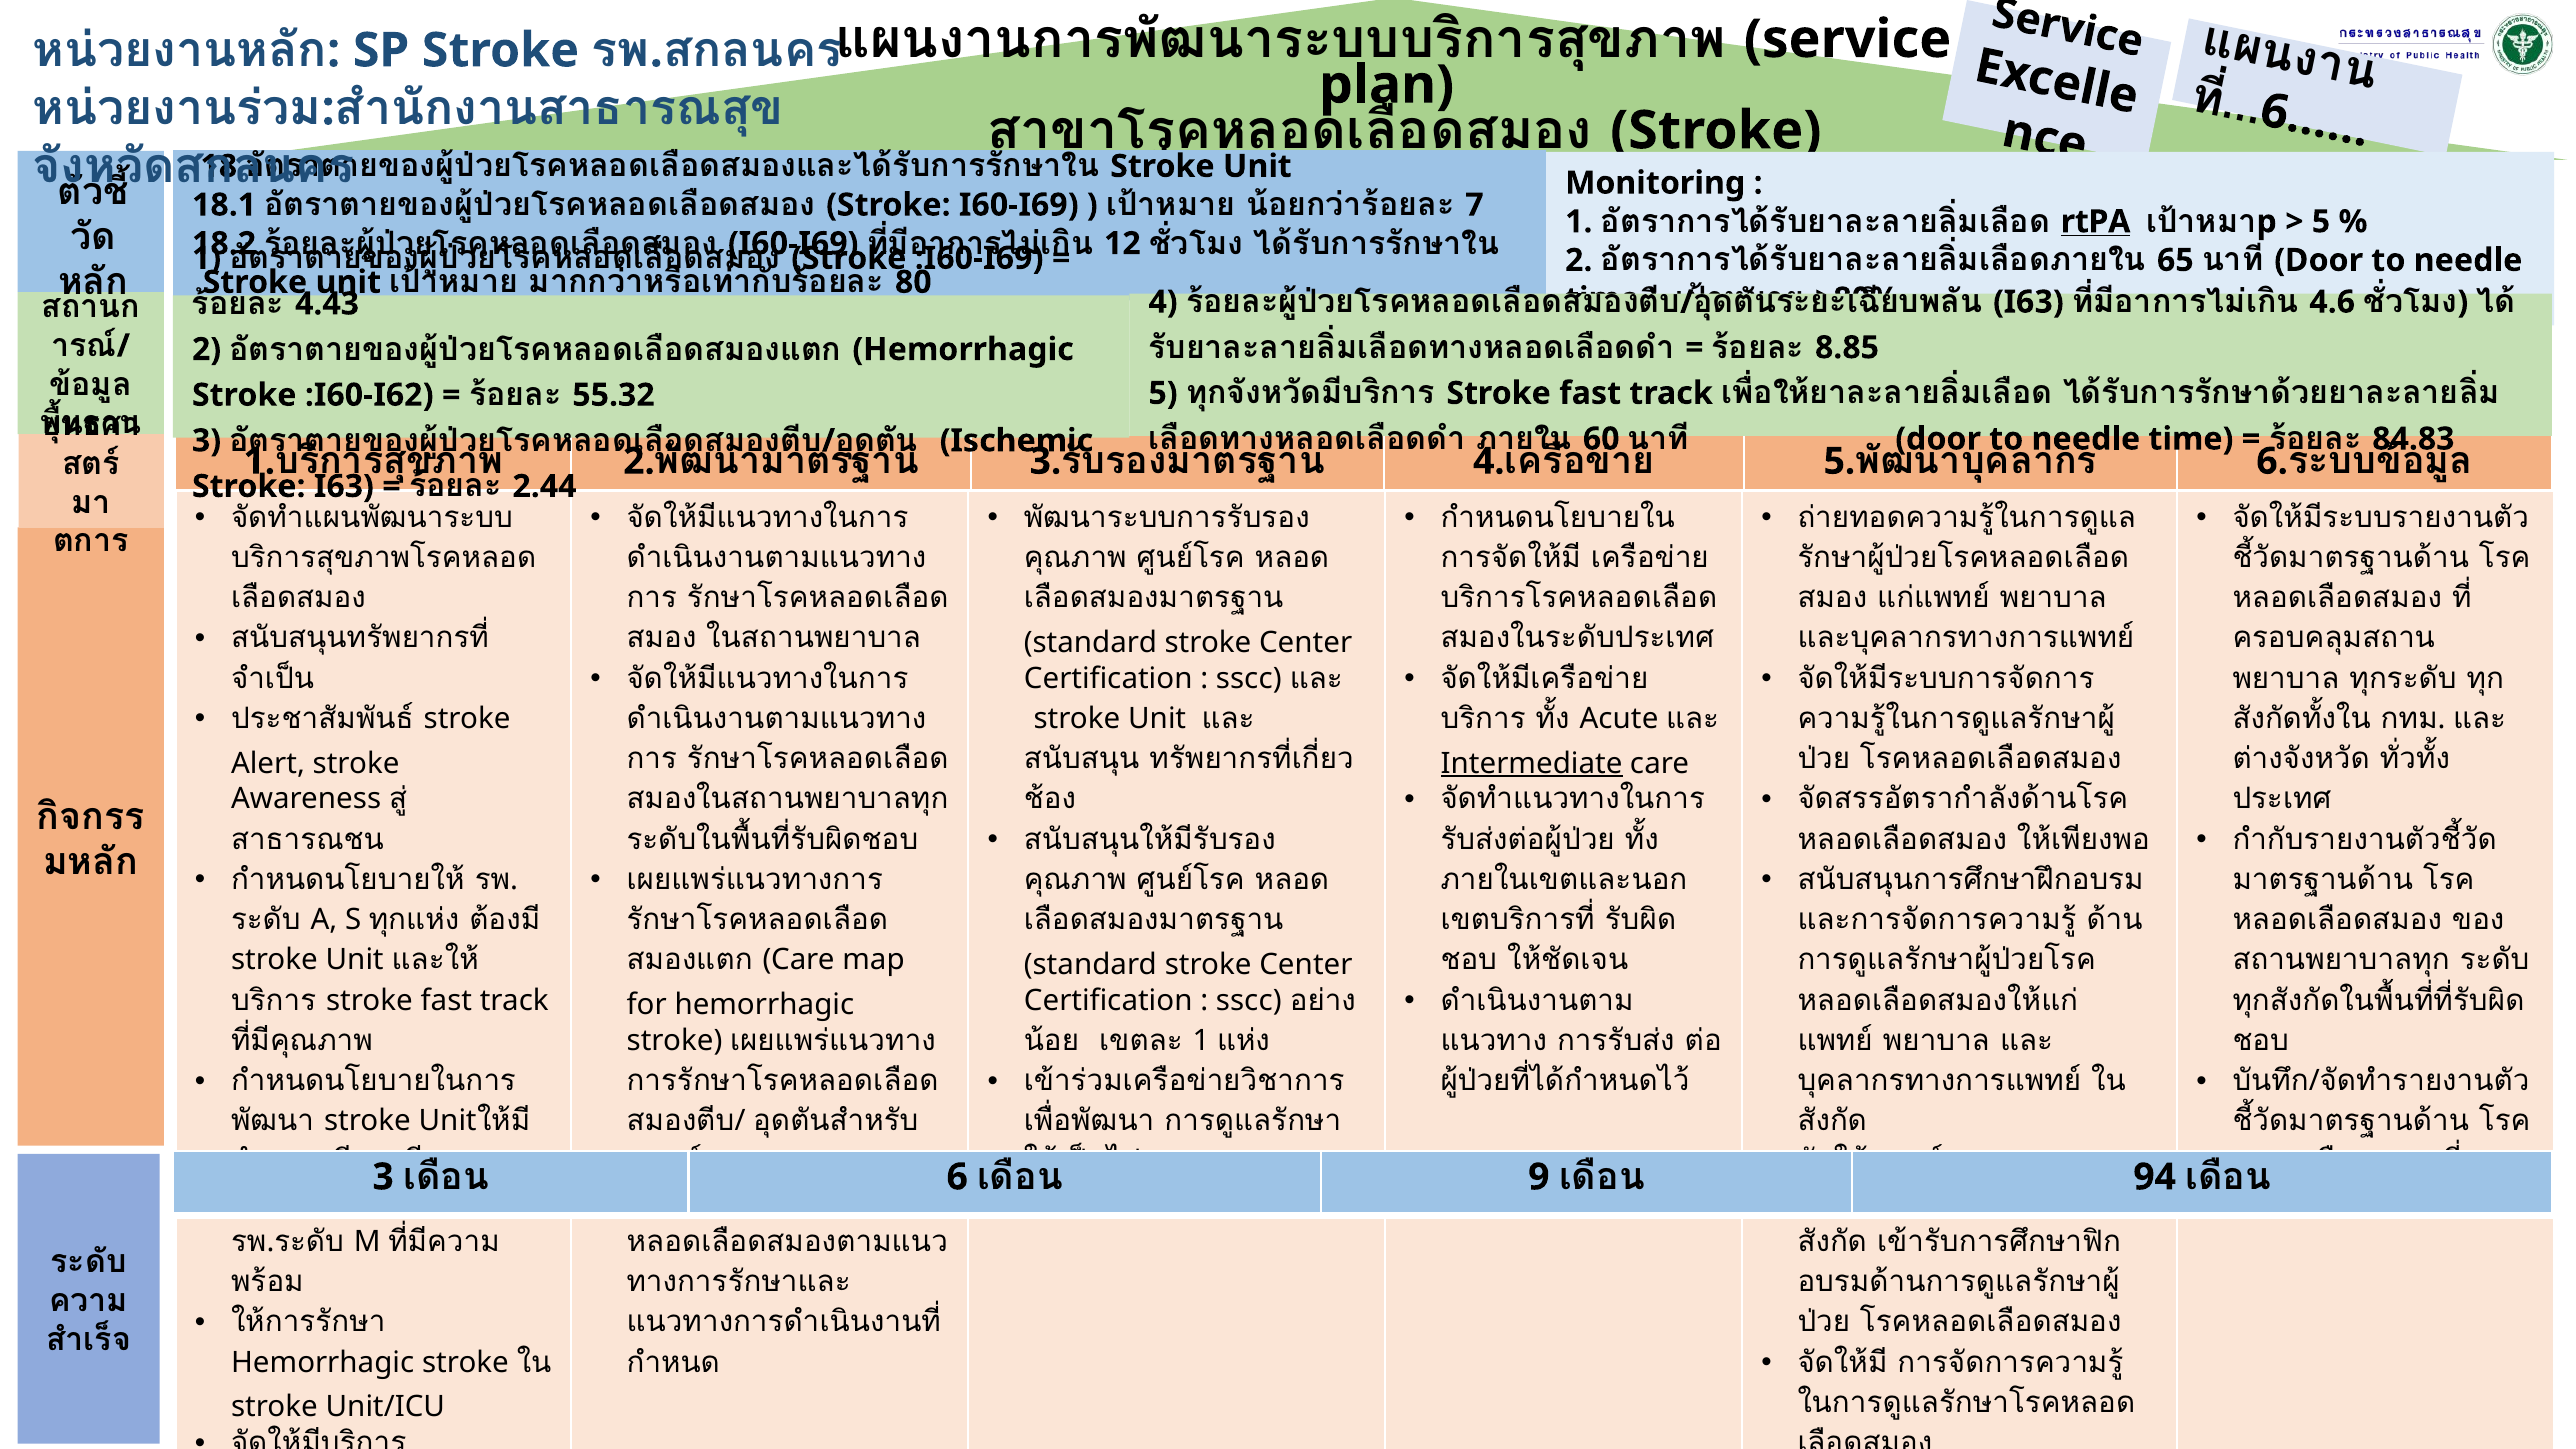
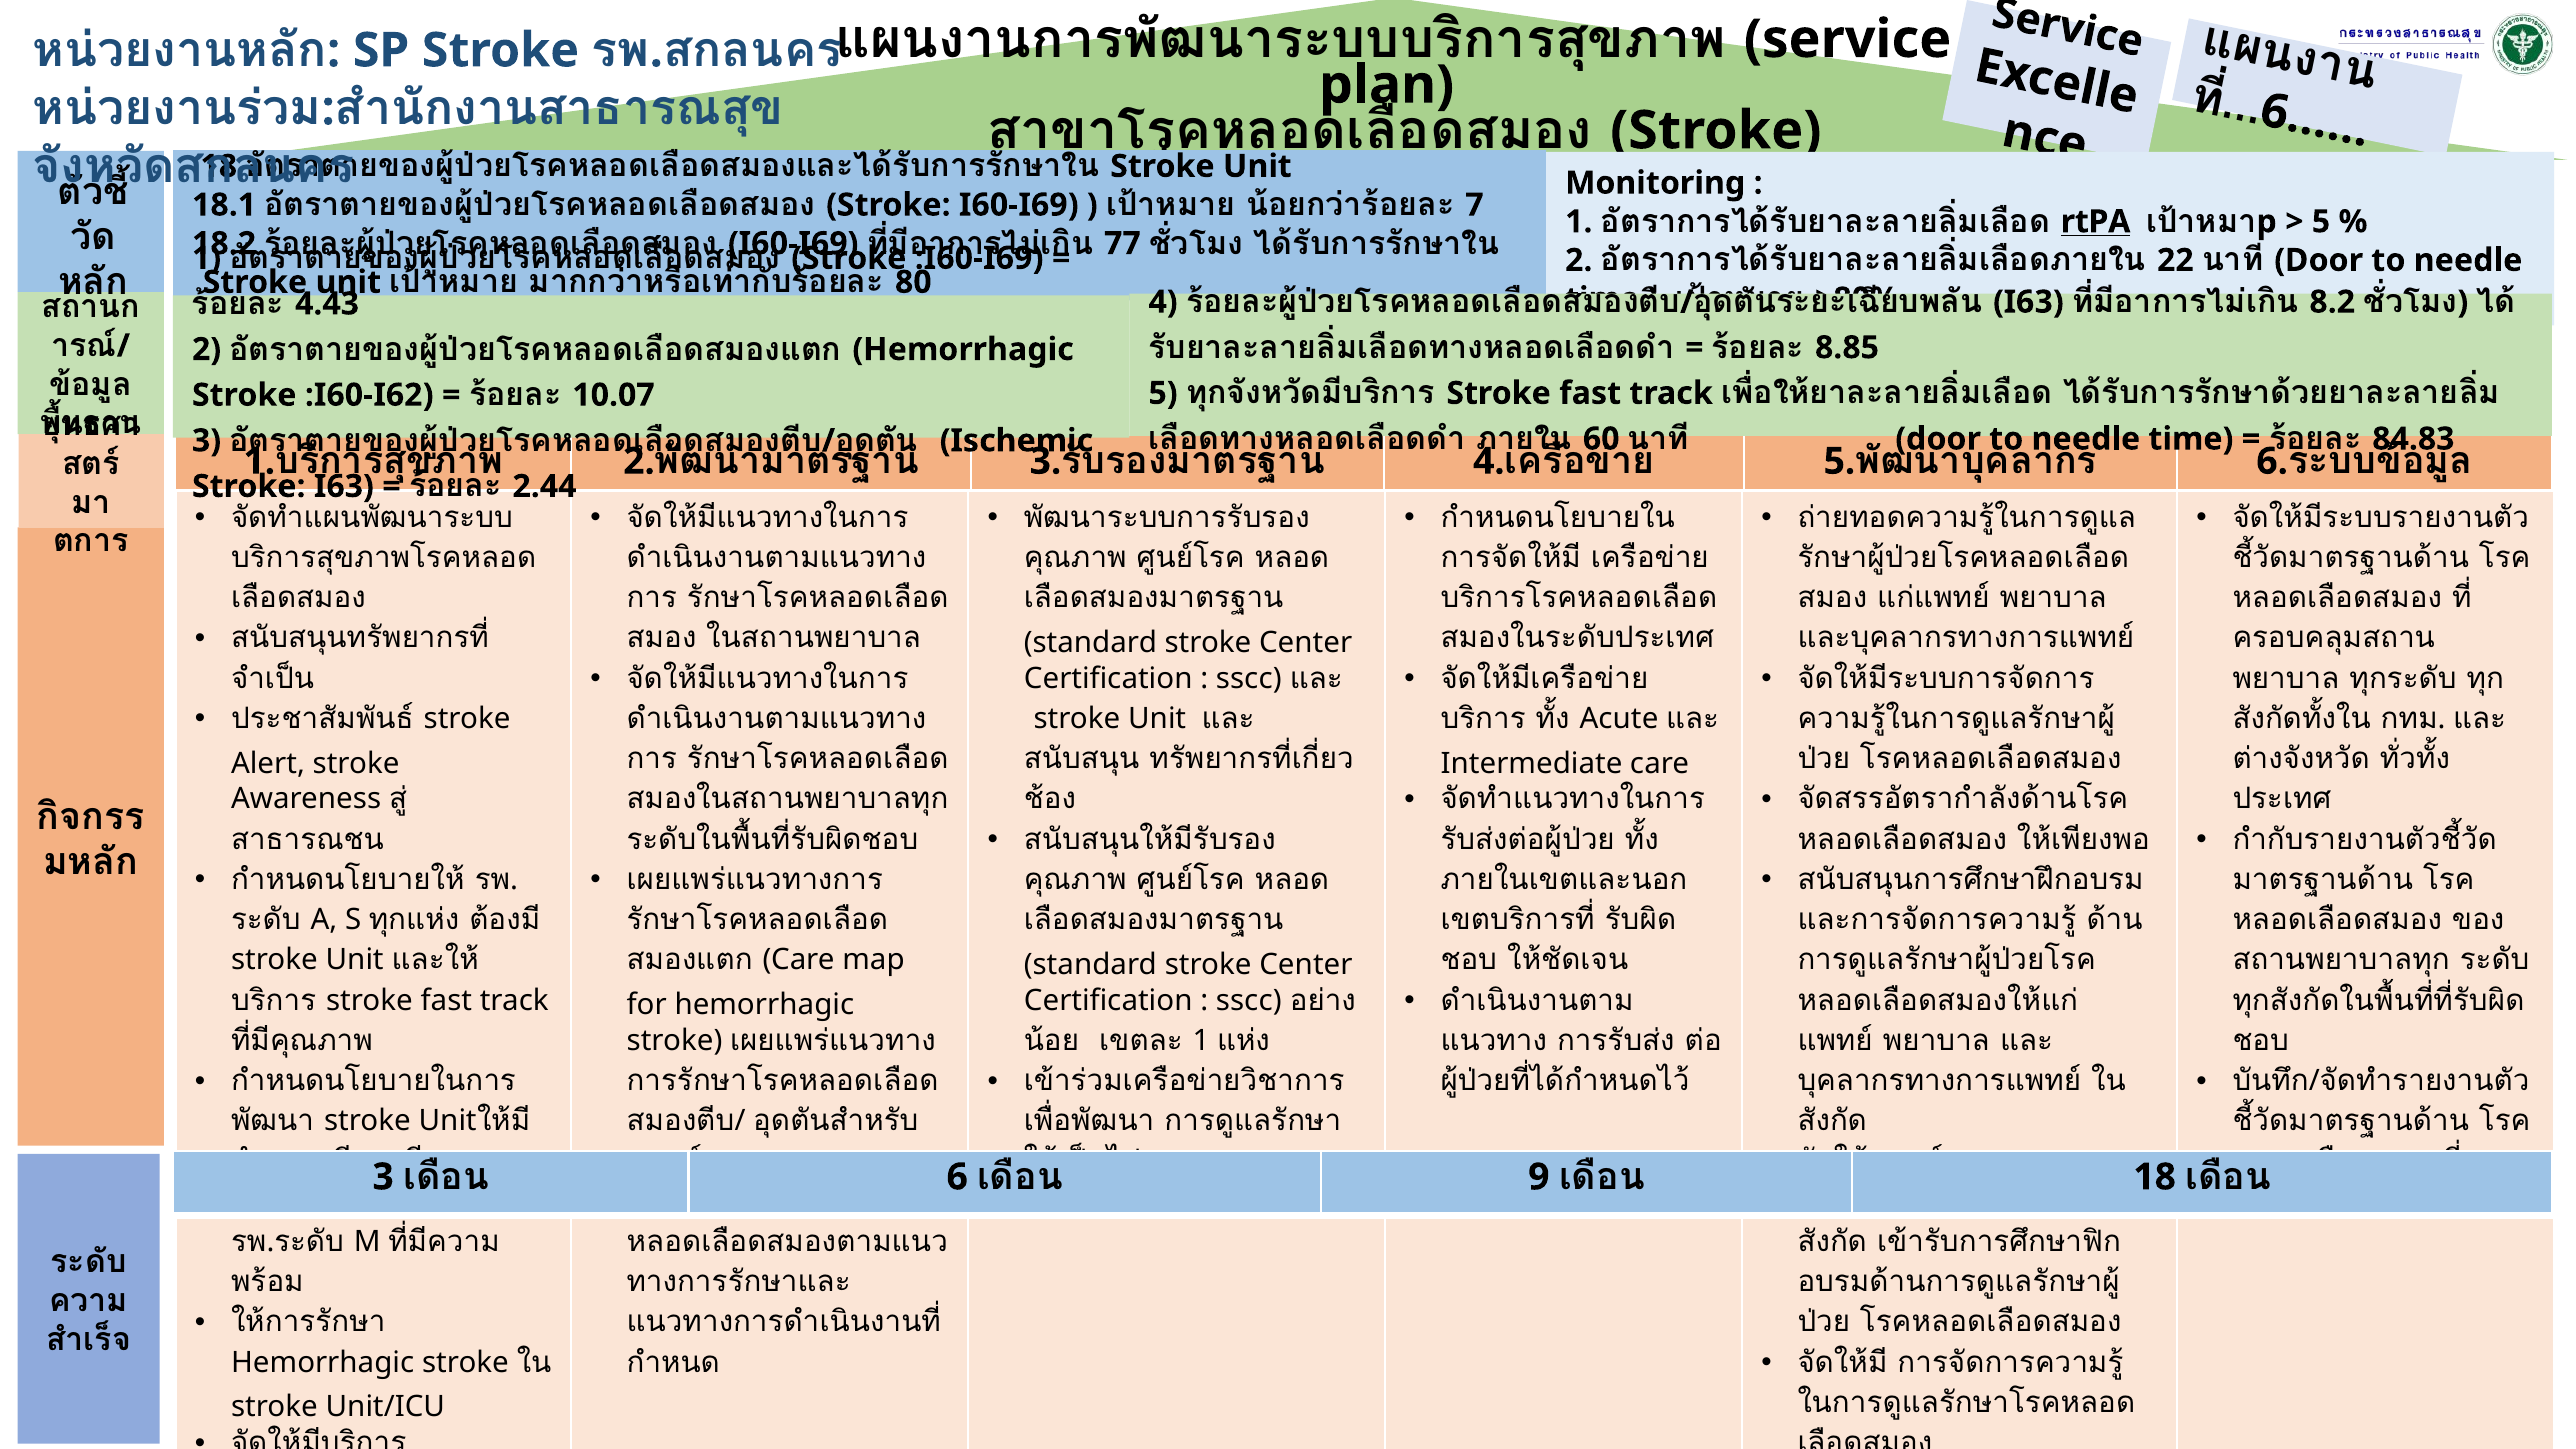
12: 12 -> 77
65: 65 -> 22
4.6: 4.6 -> 8.2
55.32: 55.32 -> 10.07
Intermediate underline: present -> none
94 at (2155, 1177): 94 -> 18
